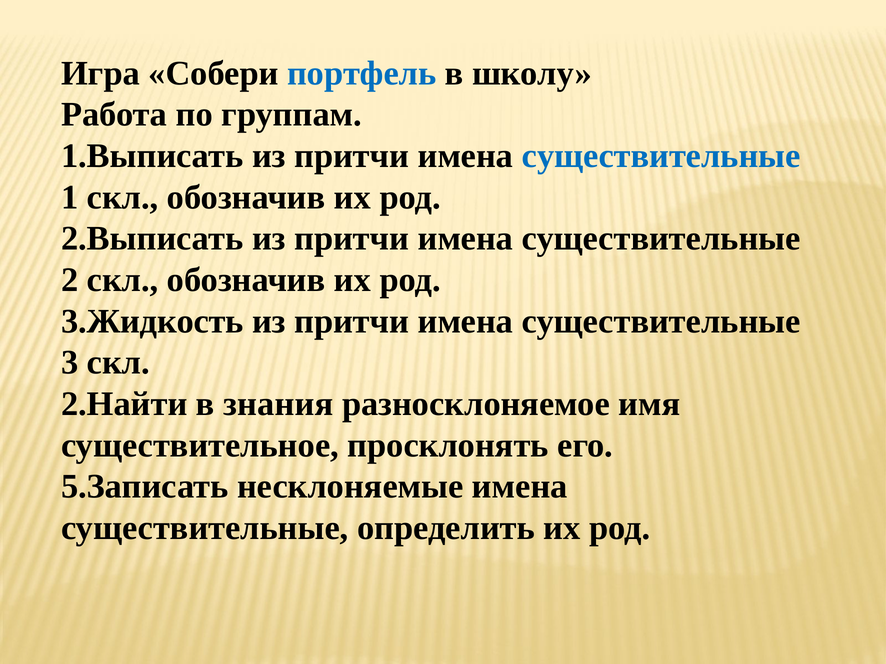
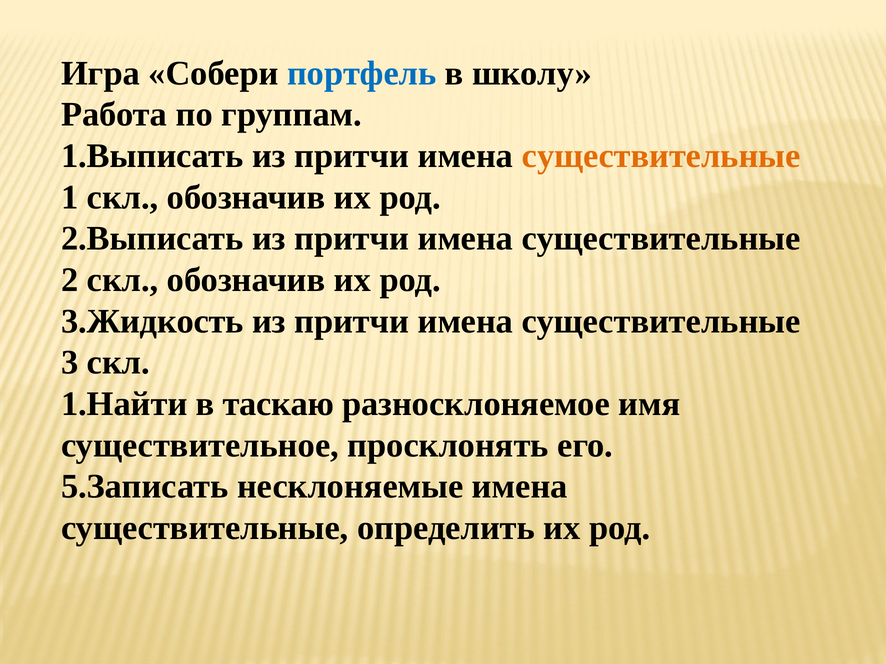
существительные at (661, 156) colour: blue -> orange
2.Найти: 2.Найти -> 1.Найти
знания: знания -> таскаю
